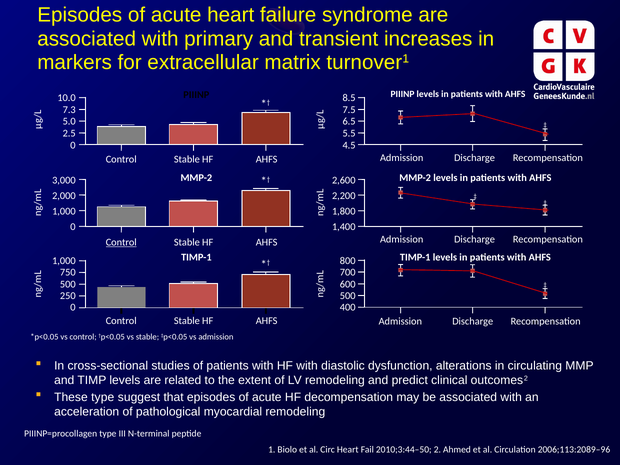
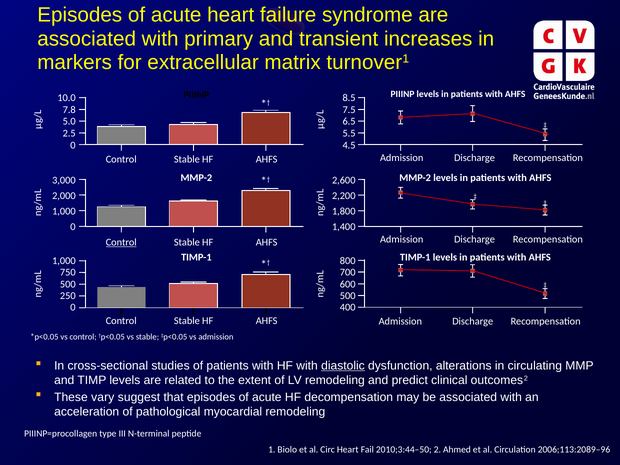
7.3: 7.3 -> 7.8
diastolic underline: none -> present
These type: type -> vary
